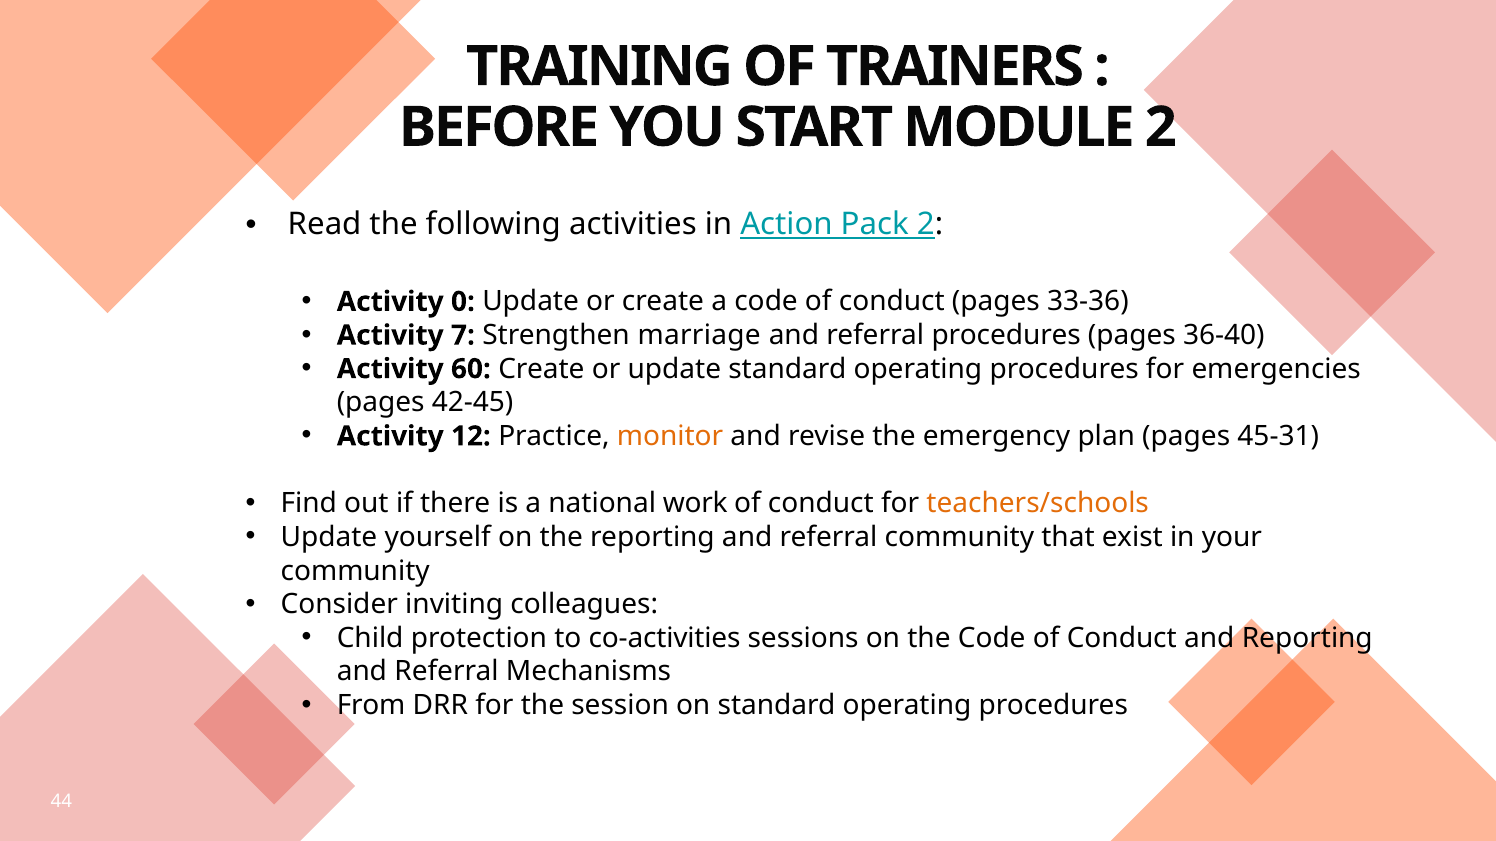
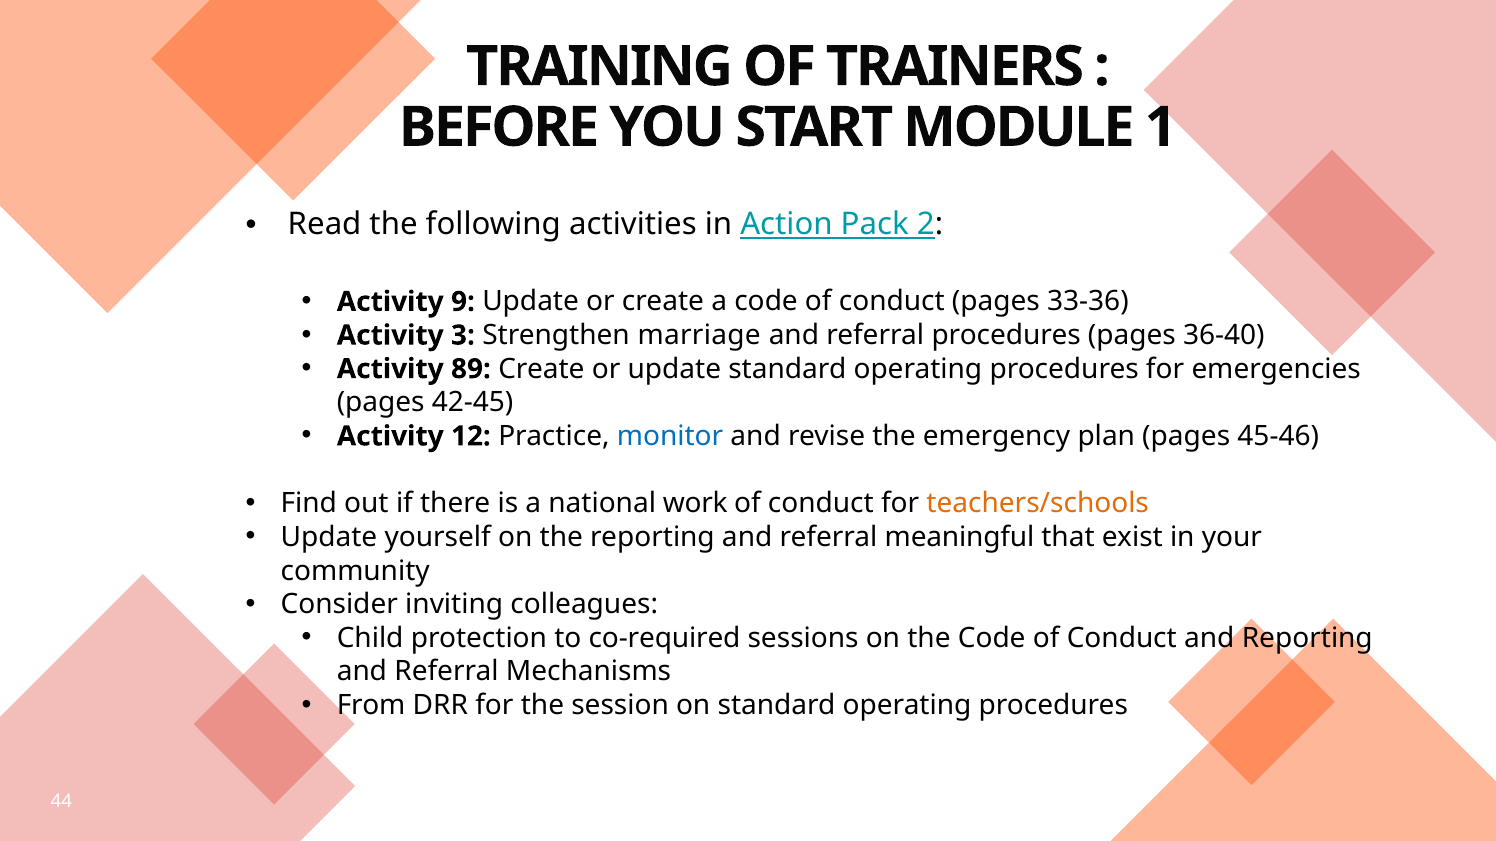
MODULE 2: 2 -> 1
0: 0 -> 9
7: 7 -> 3
60: 60 -> 89
monitor colour: orange -> blue
45-31: 45-31 -> 45-46
referral community: community -> meaningful
co-activities: co-activities -> co-required
